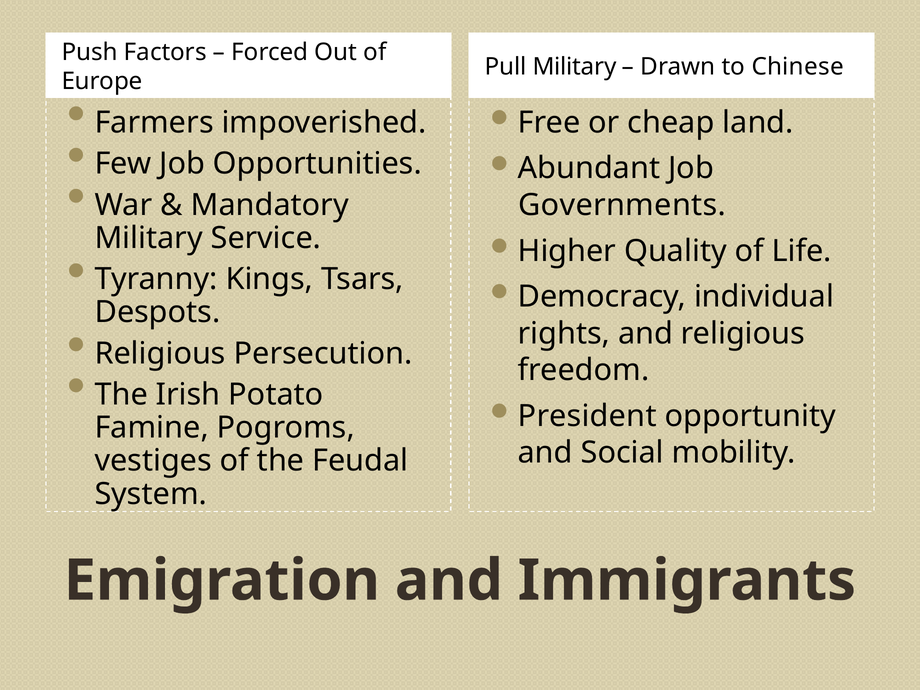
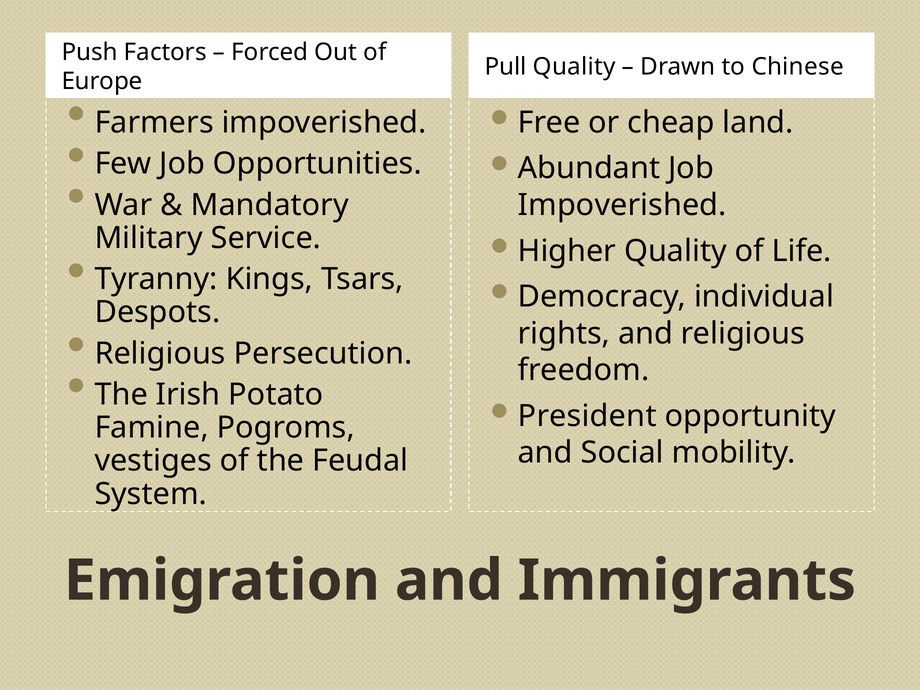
Pull Military: Military -> Quality
Governments at (622, 205): Governments -> Impoverished
